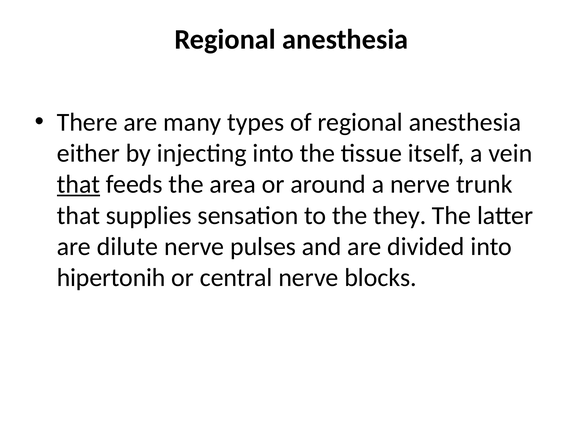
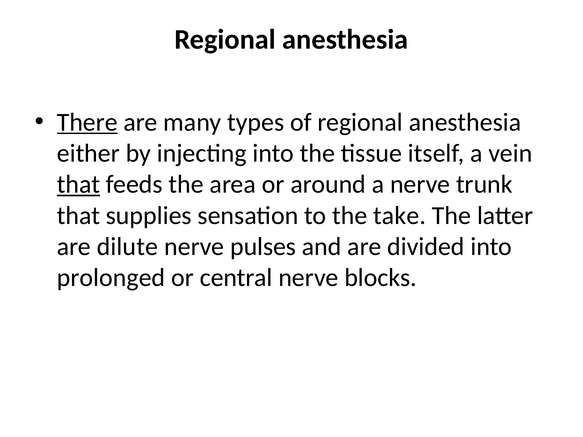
There underline: none -> present
they: they -> take
hipertonih: hipertonih -> prolonged
